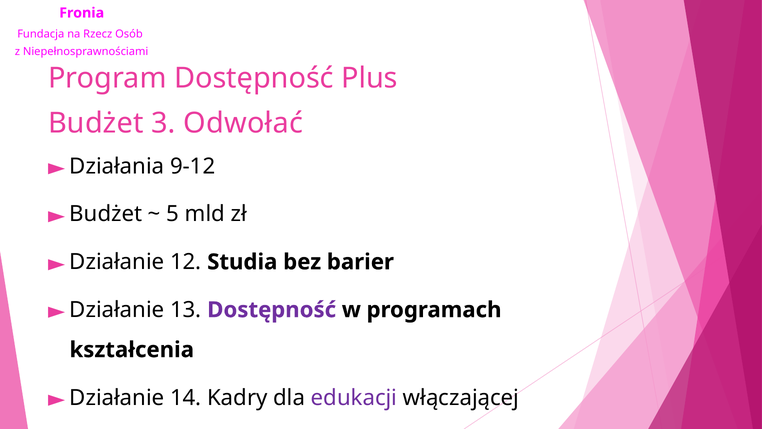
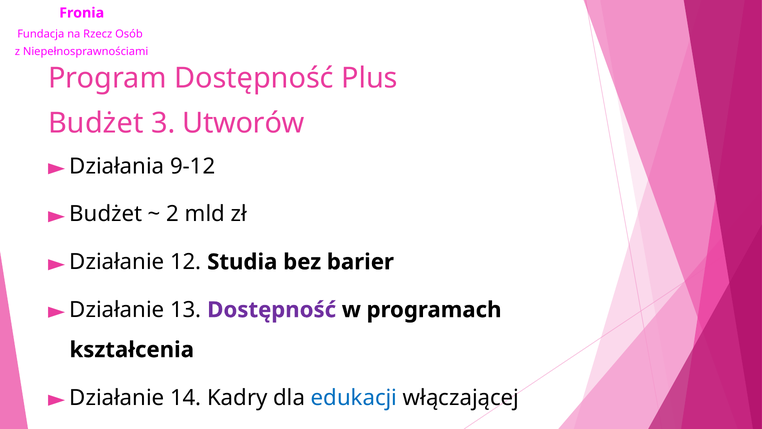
Odwołać: Odwołać -> Utworów
5: 5 -> 2
edukacji colour: purple -> blue
